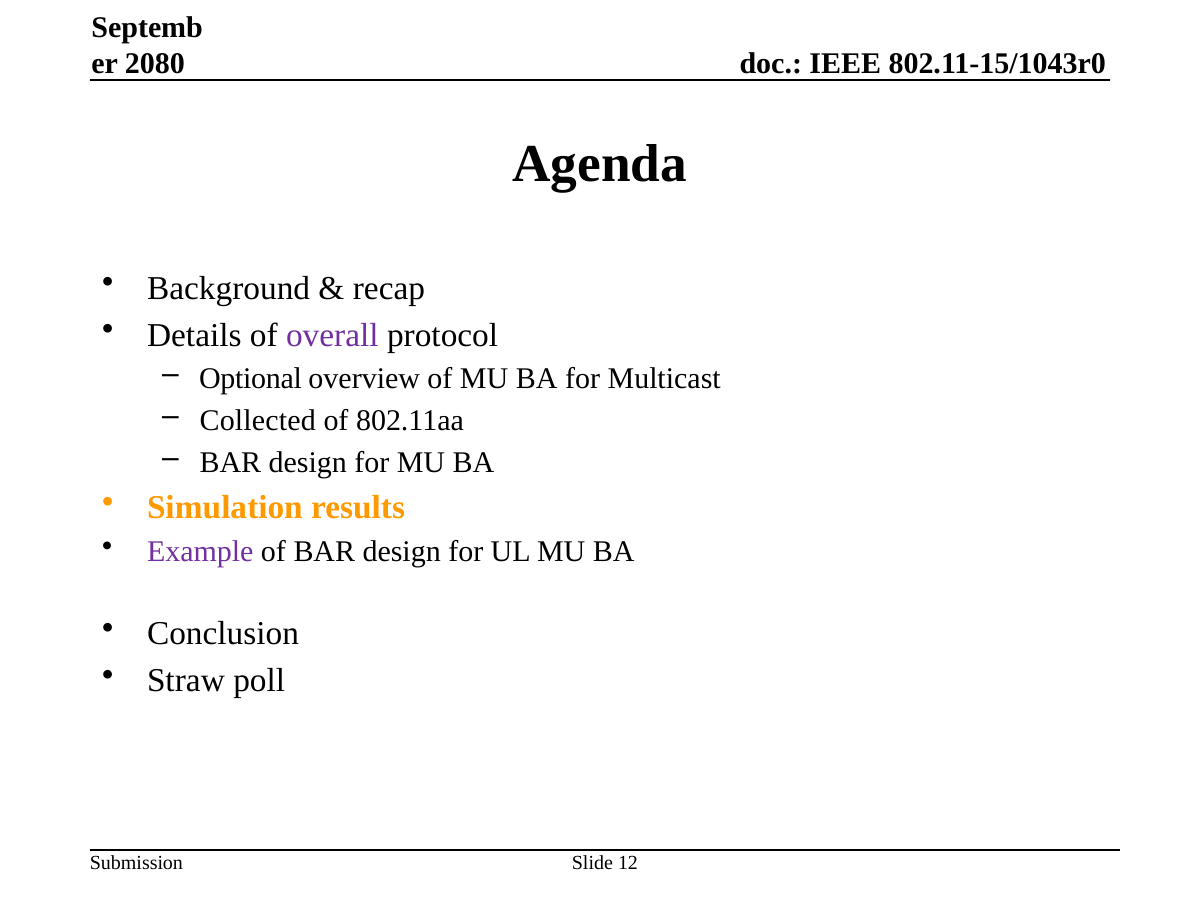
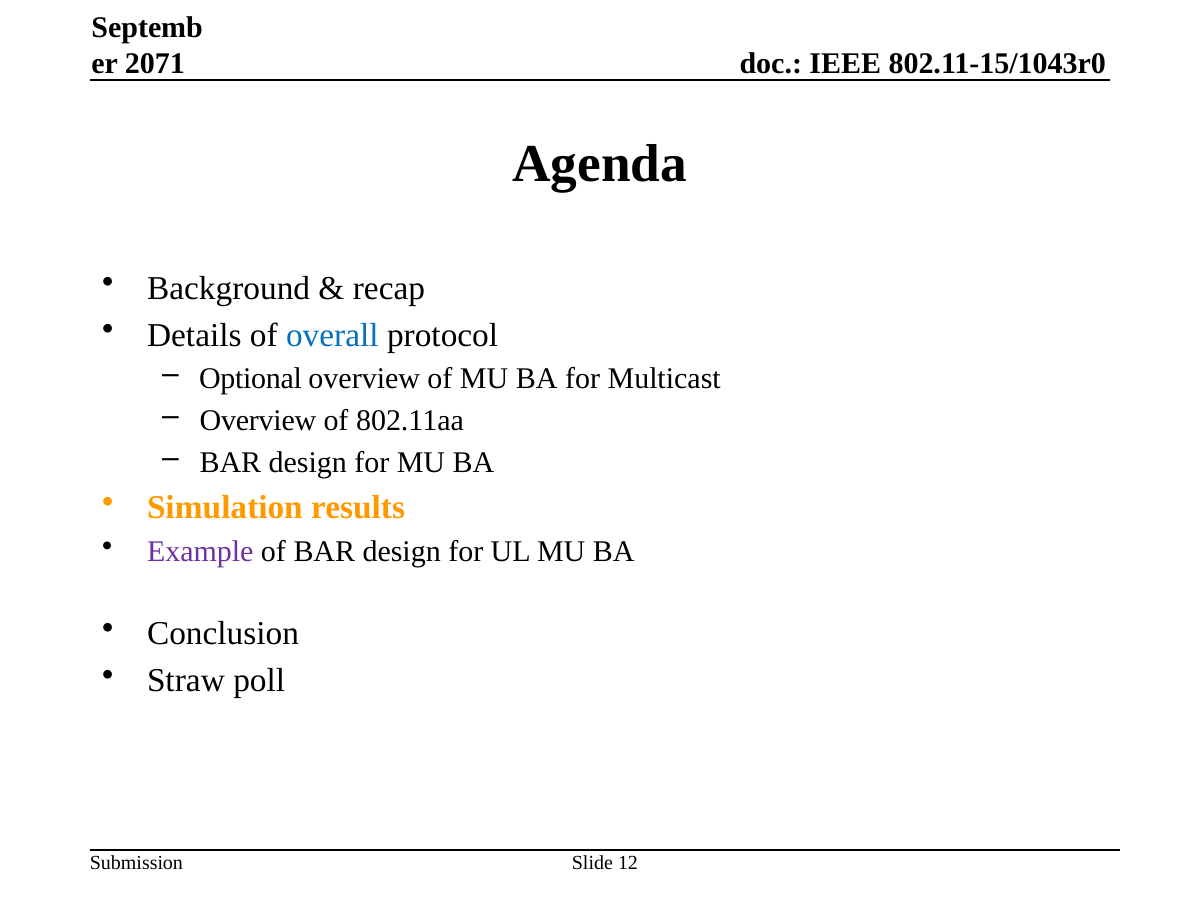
2080: 2080 -> 2071
overall colour: purple -> blue
Collected at (258, 421): Collected -> Overview
